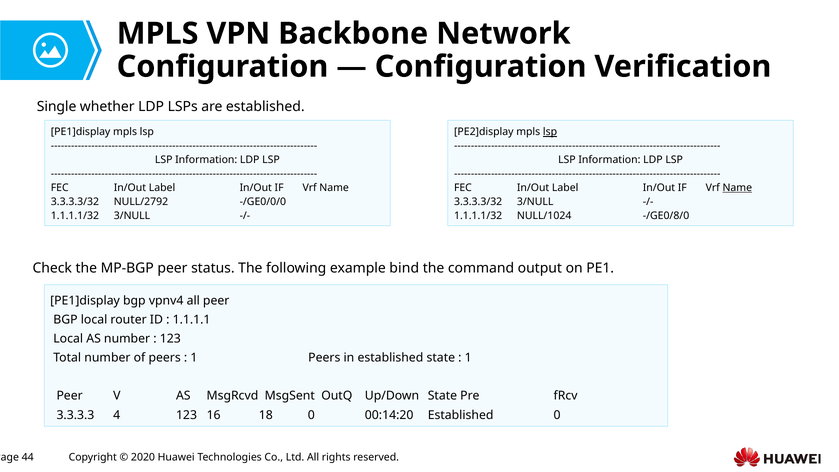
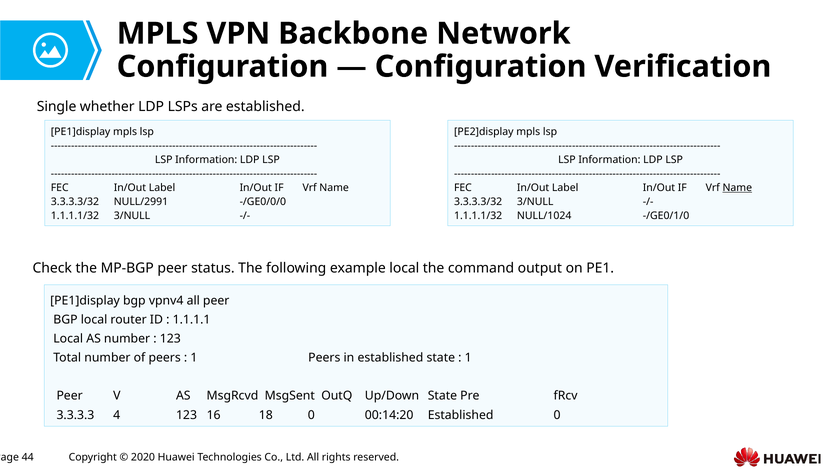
lsp at (550, 132) underline: present -> none
NULL/2792: NULL/2792 -> NULL/2991
-/GE0/8/0: -/GE0/8/0 -> -/GE0/1/0
example bind: bind -> local
